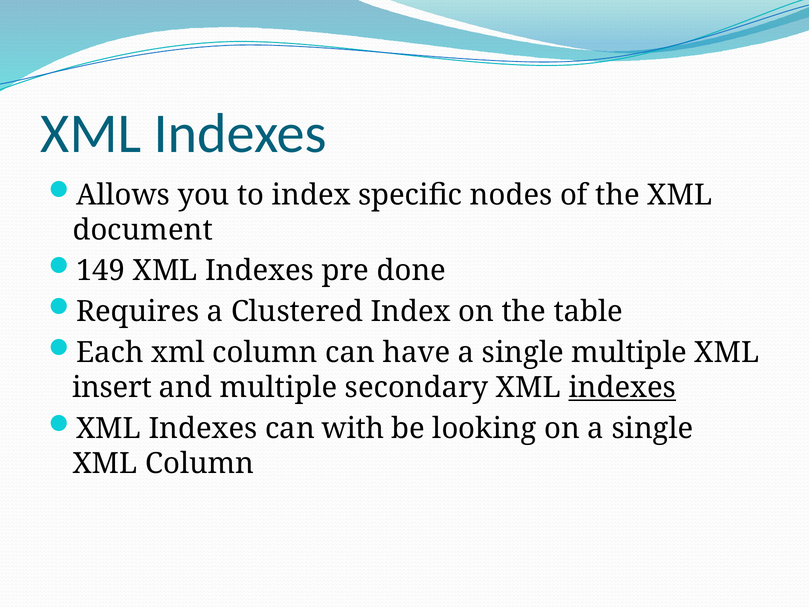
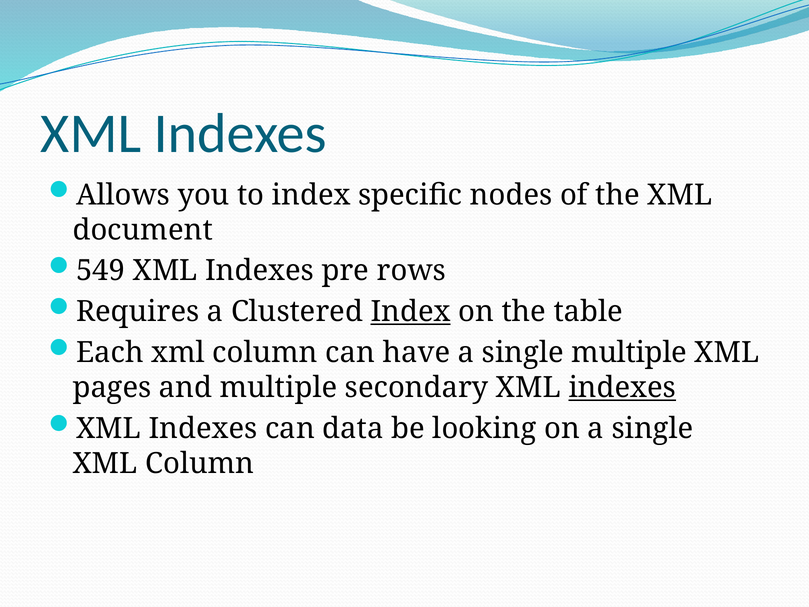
149: 149 -> 549
done: done -> rows
Index at (411, 312) underline: none -> present
insert: insert -> pages
with: with -> data
